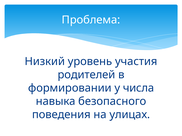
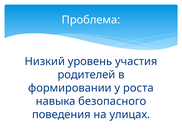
числа: числа -> роста
